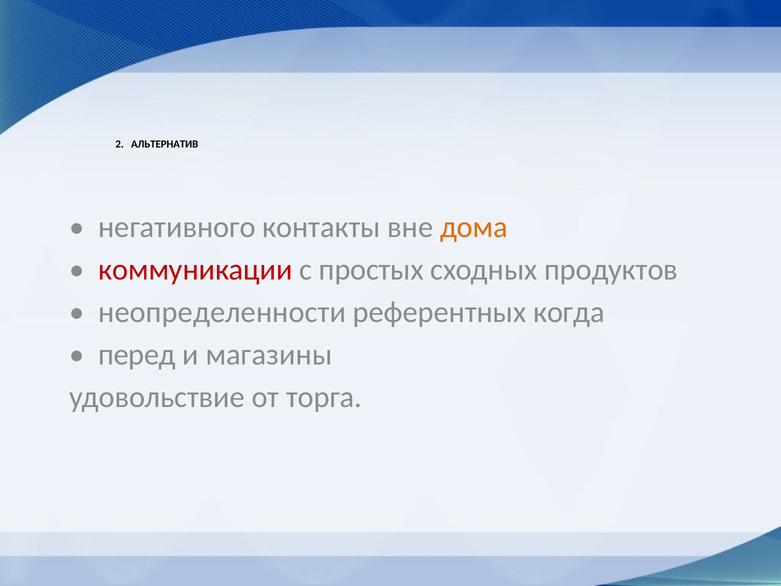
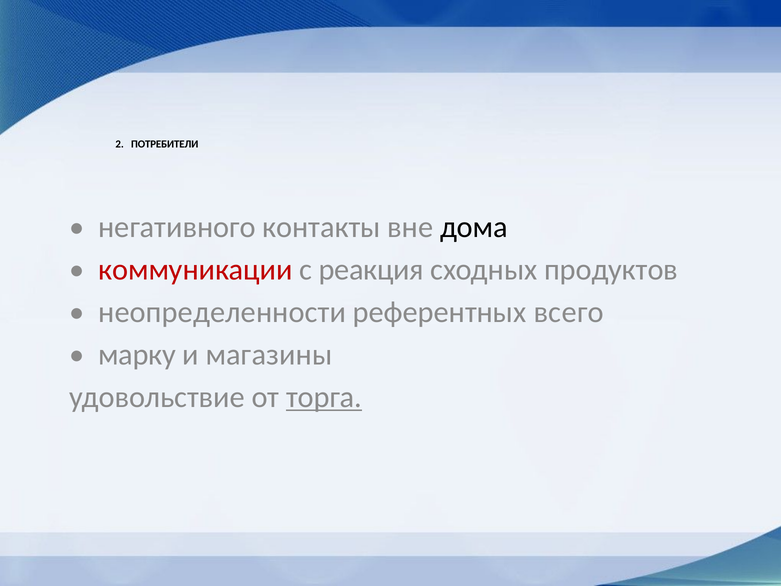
АЛЬТЕРНАТИВ: АЛЬТЕРНАТИВ -> ПОТРЕБИТЕЛИ
дома colour: orange -> black
простых: простых -> реакция
когда: когда -> всего
перед: перед -> марку
торга underline: none -> present
